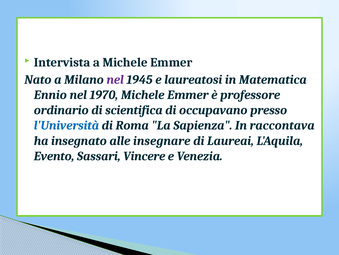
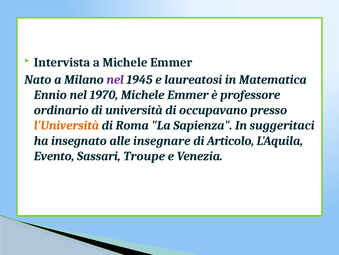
scientifica: scientifica -> università
l'Università colour: blue -> orange
raccontava: raccontava -> suggeritaci
Laureai: Laureai -> Articolo
Vincere: Vincere -> Troupe
